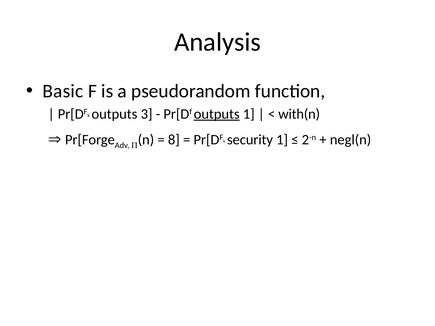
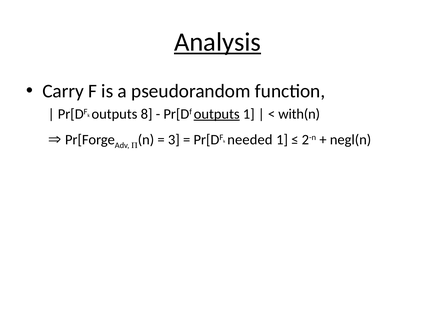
Analysis underline: none -> present
Basic: Basic -> Carry
3: 3 -> 8
8: 8 -> 3
security: security -> needed
